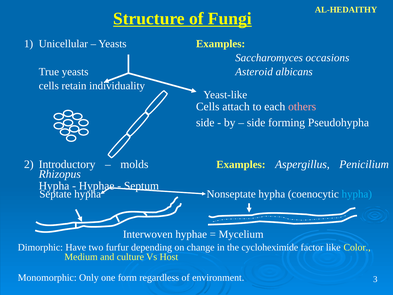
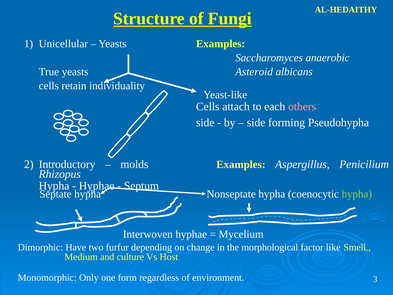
occasions: occasions -> anaerobic
hypha at (357, 194) colour: light blue -> light green
cycloheximide: cycloheximide -> morphological
Color: Color -> Smell
